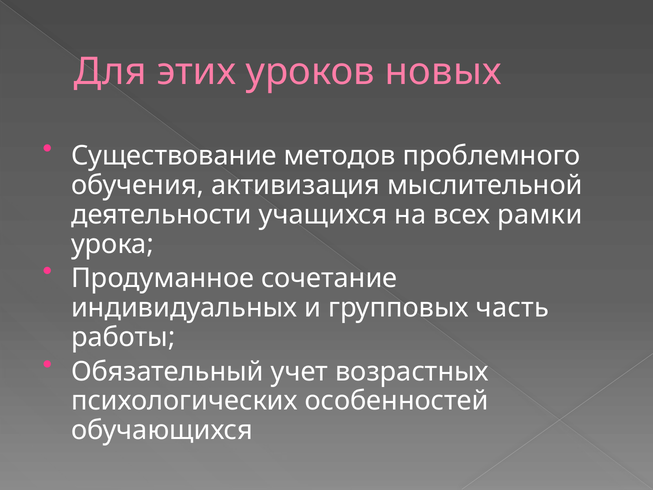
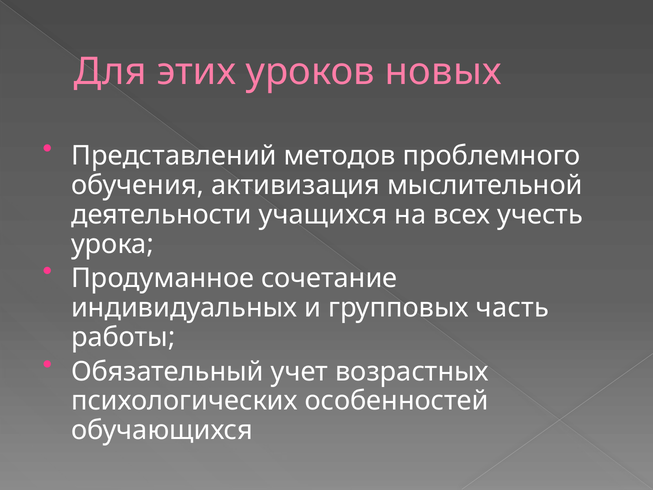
Существование: Существование -> Представлений
рамки: рамки -> учесть
